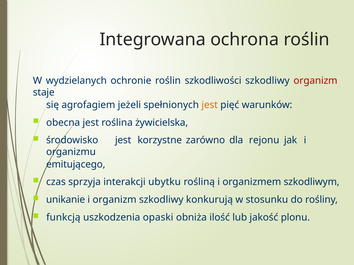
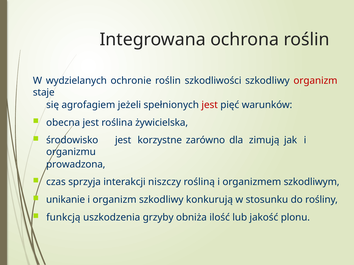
jest at (210, 105) colour: orange -> red
rejonu: rejonu -> zimują
emitującego: emitującego -> prowadzona
ubytku: ubytku -> niszczy
opaski: opaski -> grzyby
